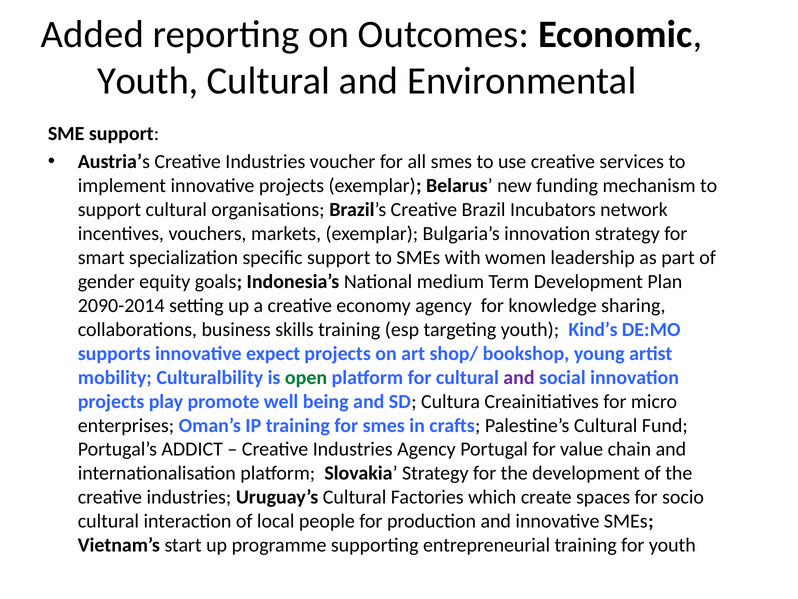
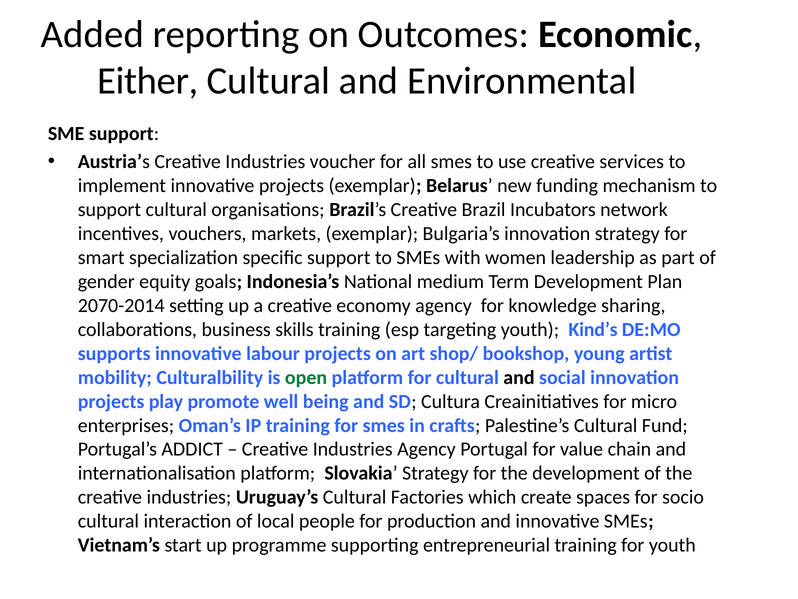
Youth at (148, 81): Youth -> Either
2090-2014: 2090-2014 -> 2070-2014
expect: expect -> labour
and at (519, 377) colour: purple -> black
